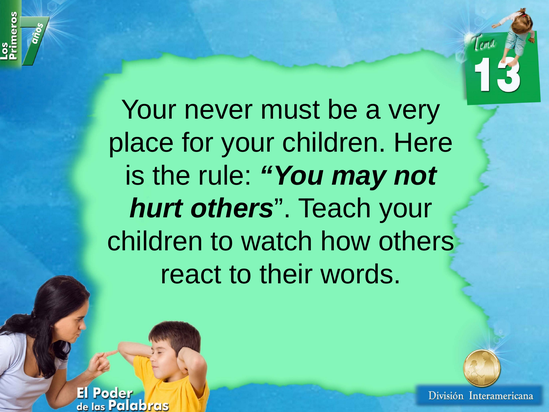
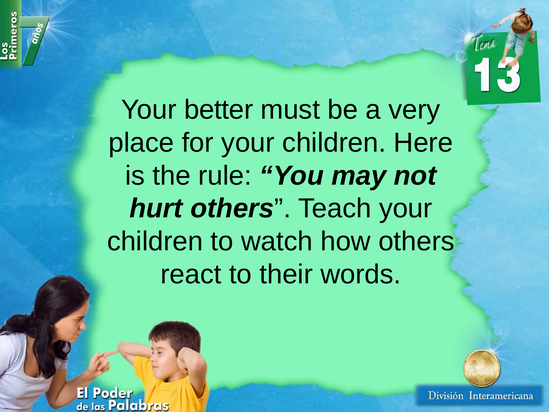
never: never -> better
